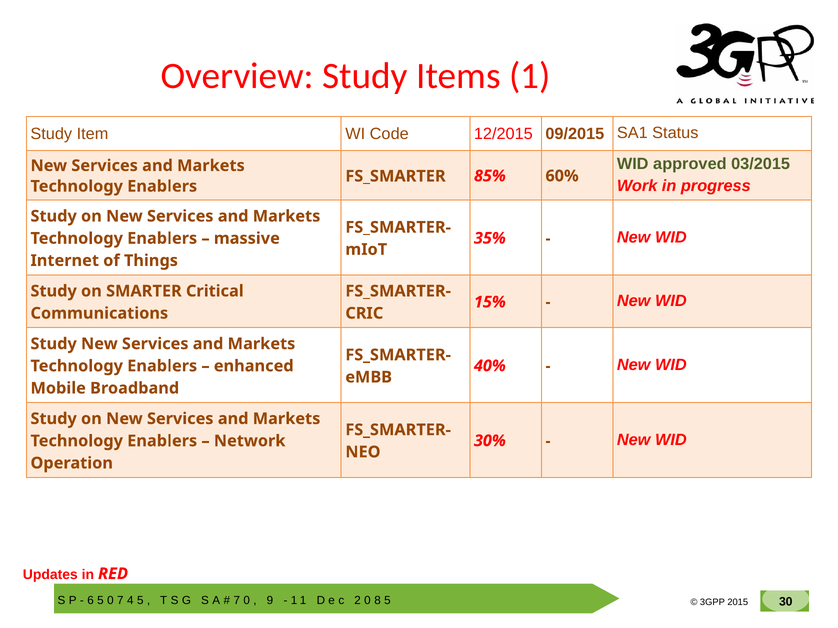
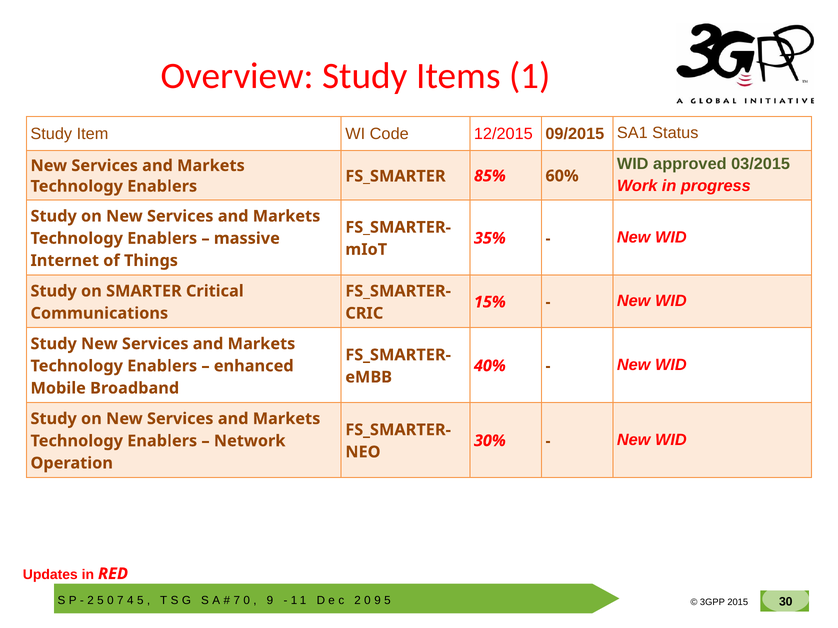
6 at (91, 601): 6 -> 2
8 at (378, 601): 8 -> 9
